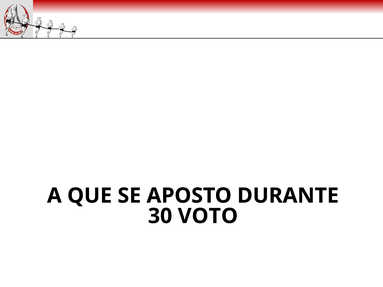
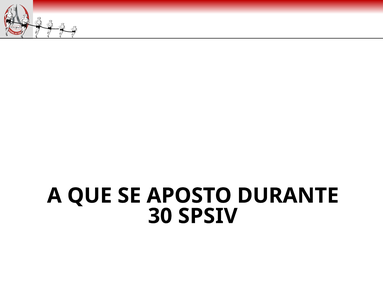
VOTO: VOTO -> SPSIV
